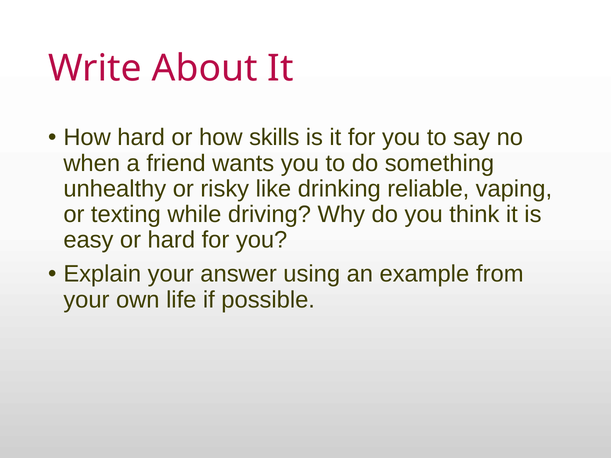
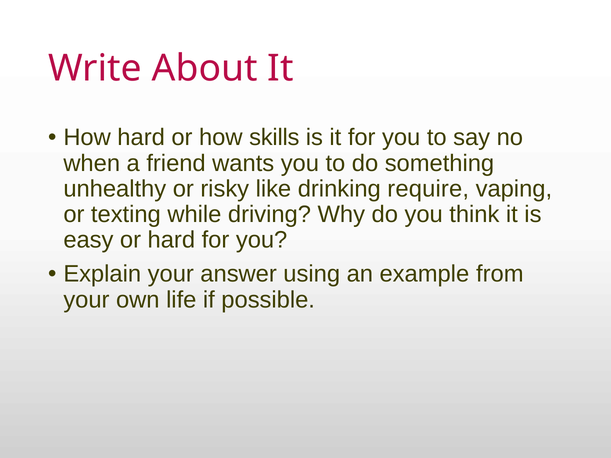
reliable: reliable -> require
